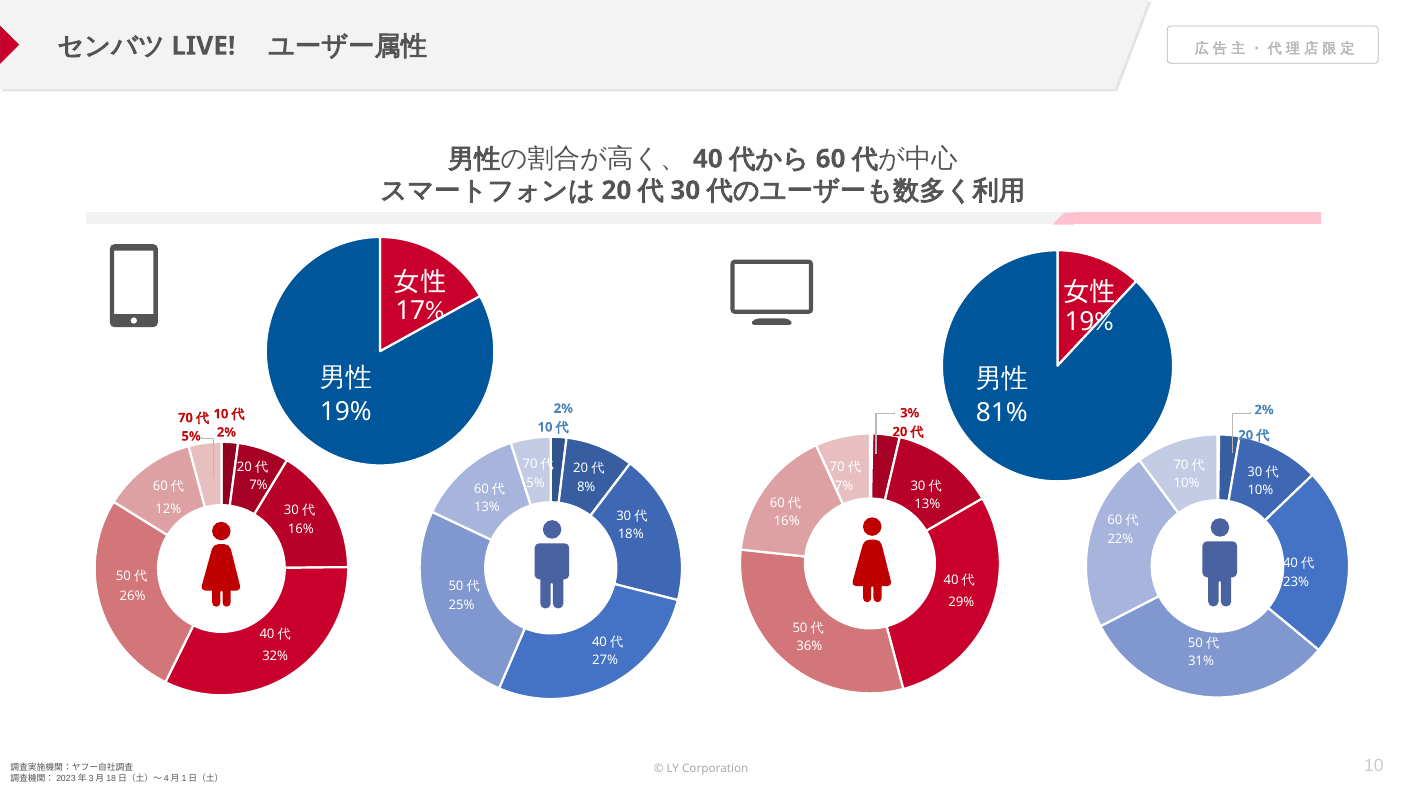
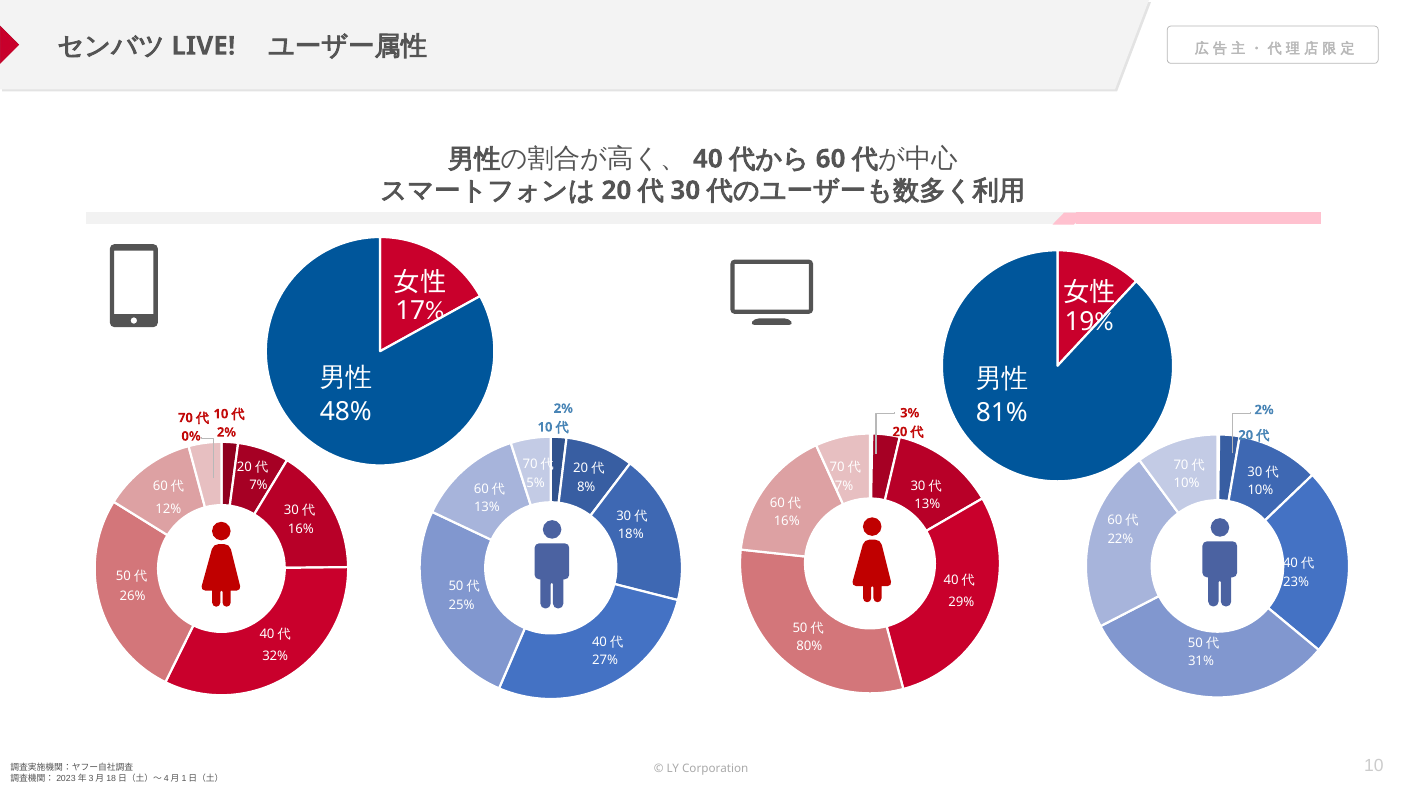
19%: 19% -> 48%
5% at (191, 436): 5% -> 0%
36%: 36% -> 80%
